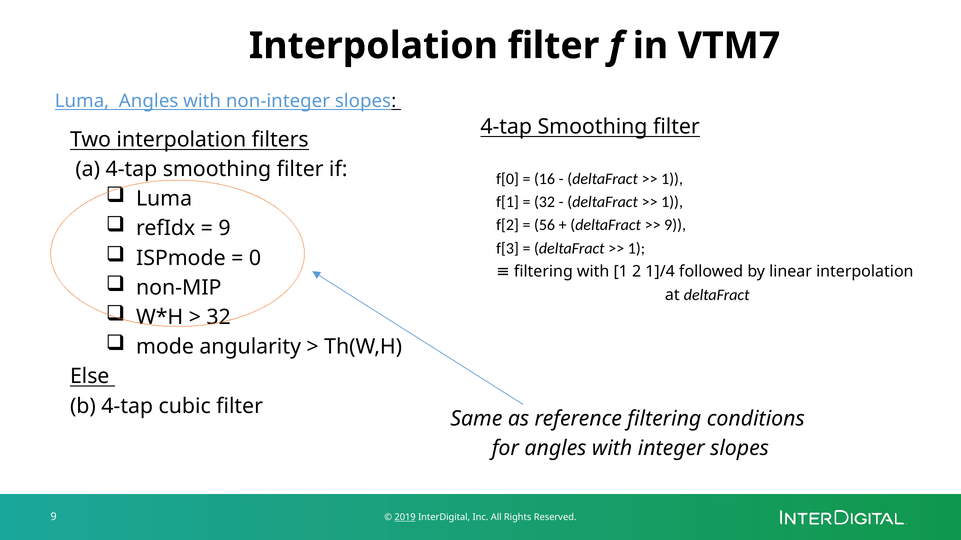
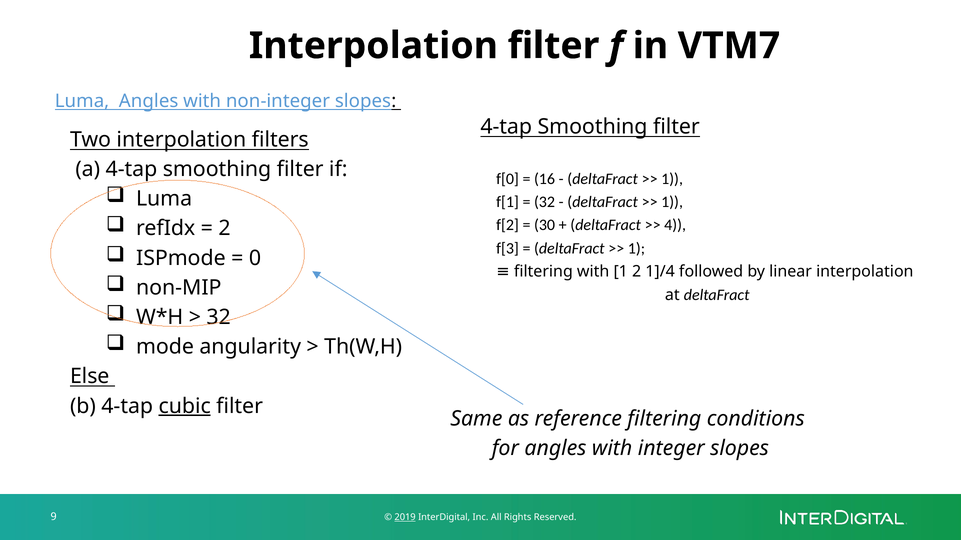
9 at (225, 229): 9 -> 2
56: 56 -> 30
9 at (675, 225): 9 -> 4
cubic underline: none -> present
